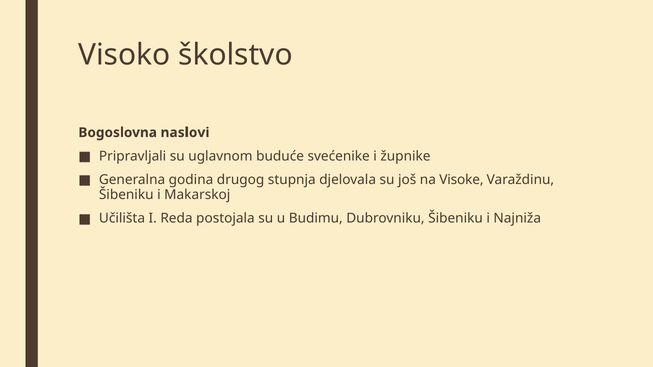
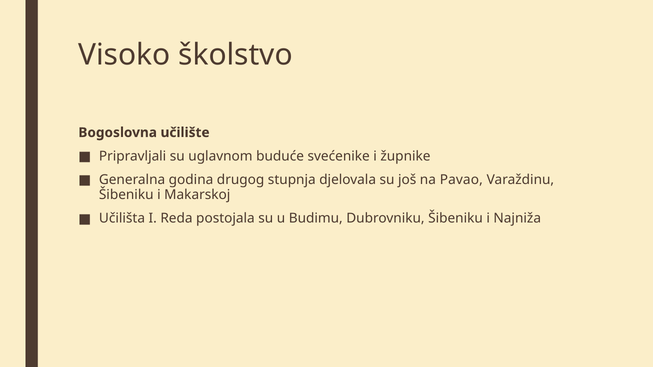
naslovi: naslovi -> učilište
Visoke: Visoke -> Pavao
